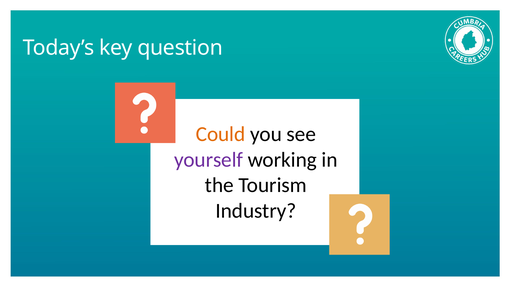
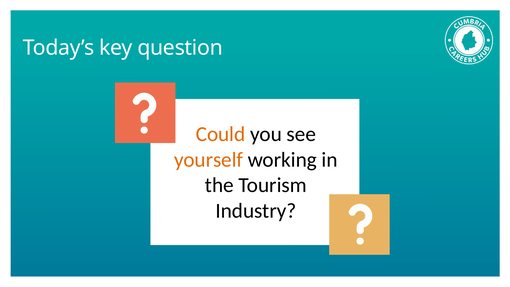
yourself colour: purple -> orange
